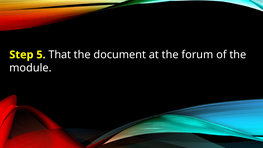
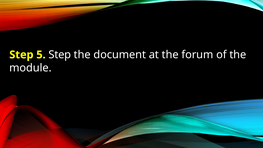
5 That: That -> Step
